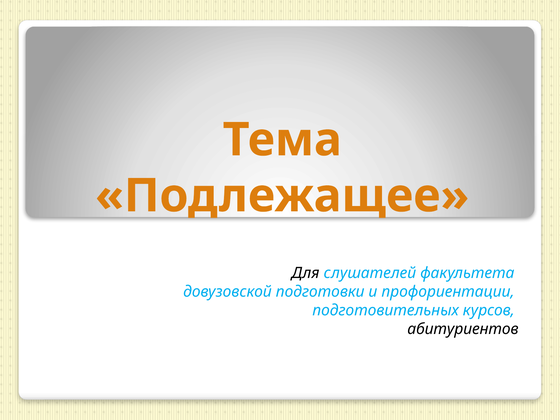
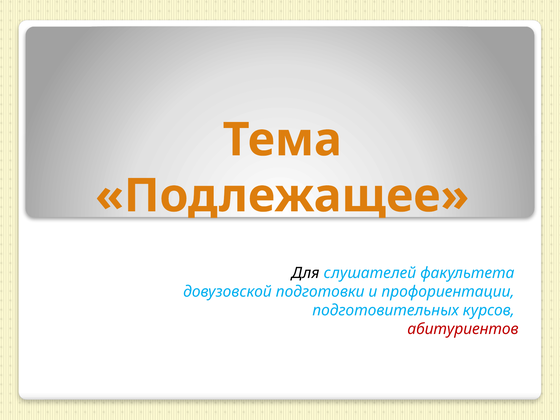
абитуриентов colour: black -> red
